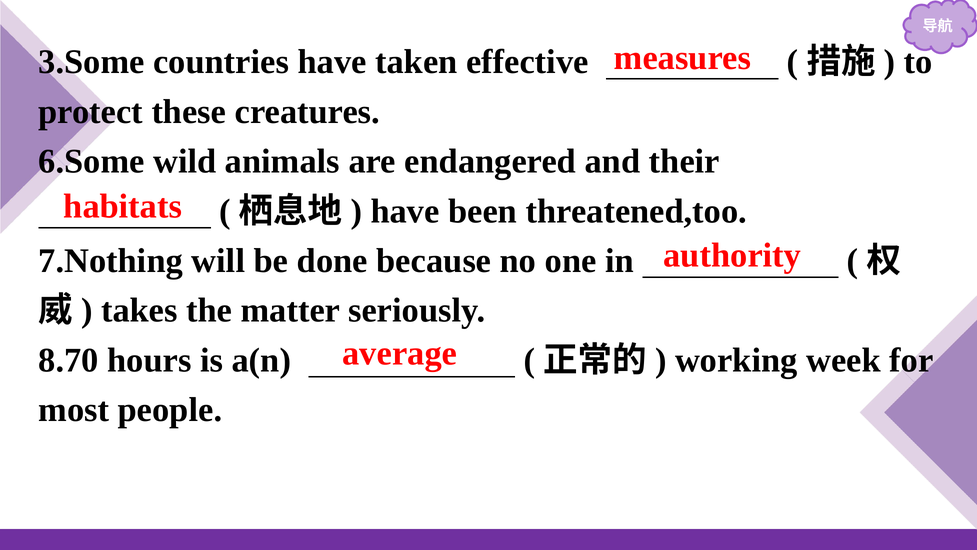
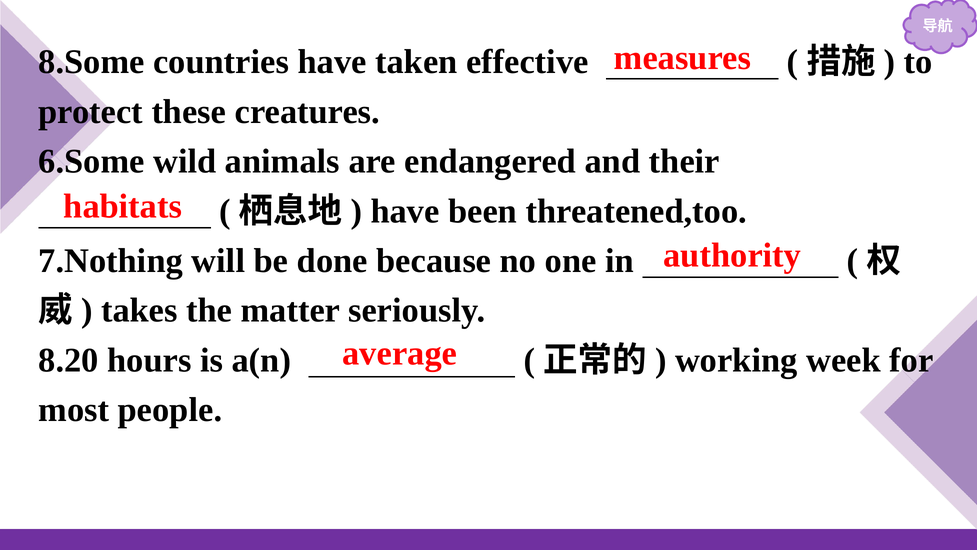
3.Some: 3.Some -> 8.Some
8.70: 8.70 -> 8.20
